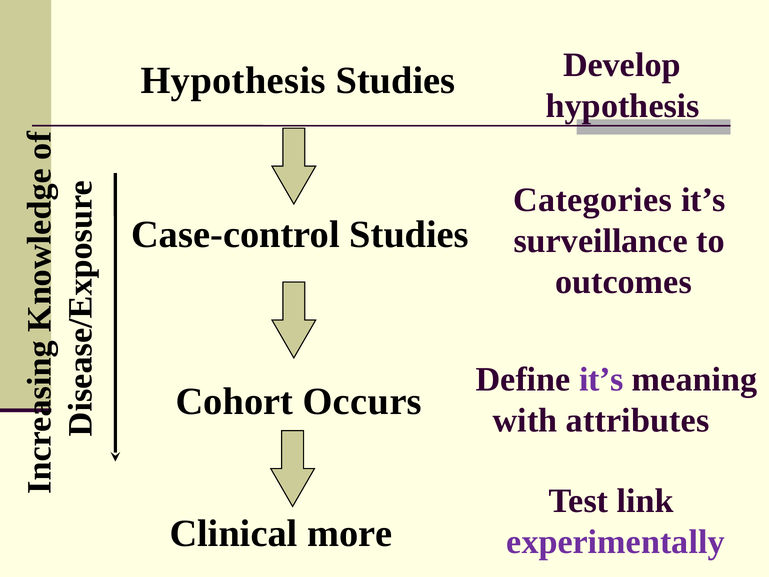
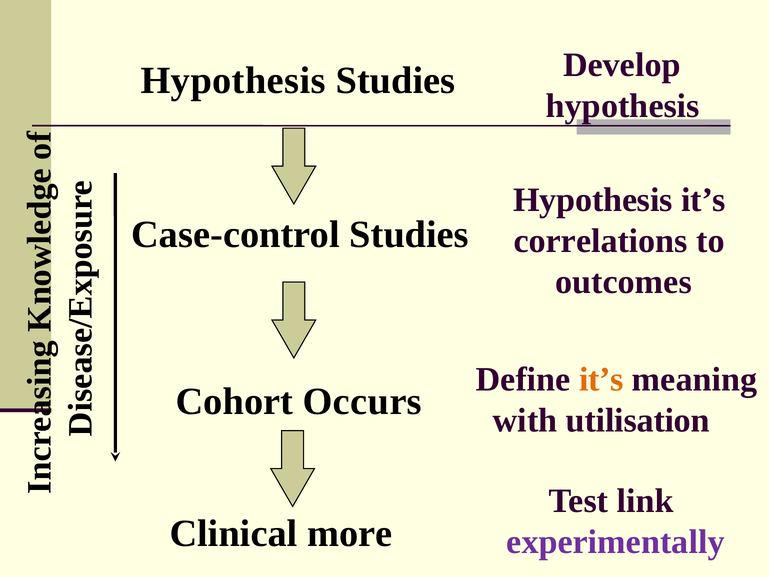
Categories at (593, 200): Categories -> Hypothesis
surveillance: surveillance -> correlations
it’s at (602, 379) colour: purple -> orange
attributes: attributes -> utilisation
